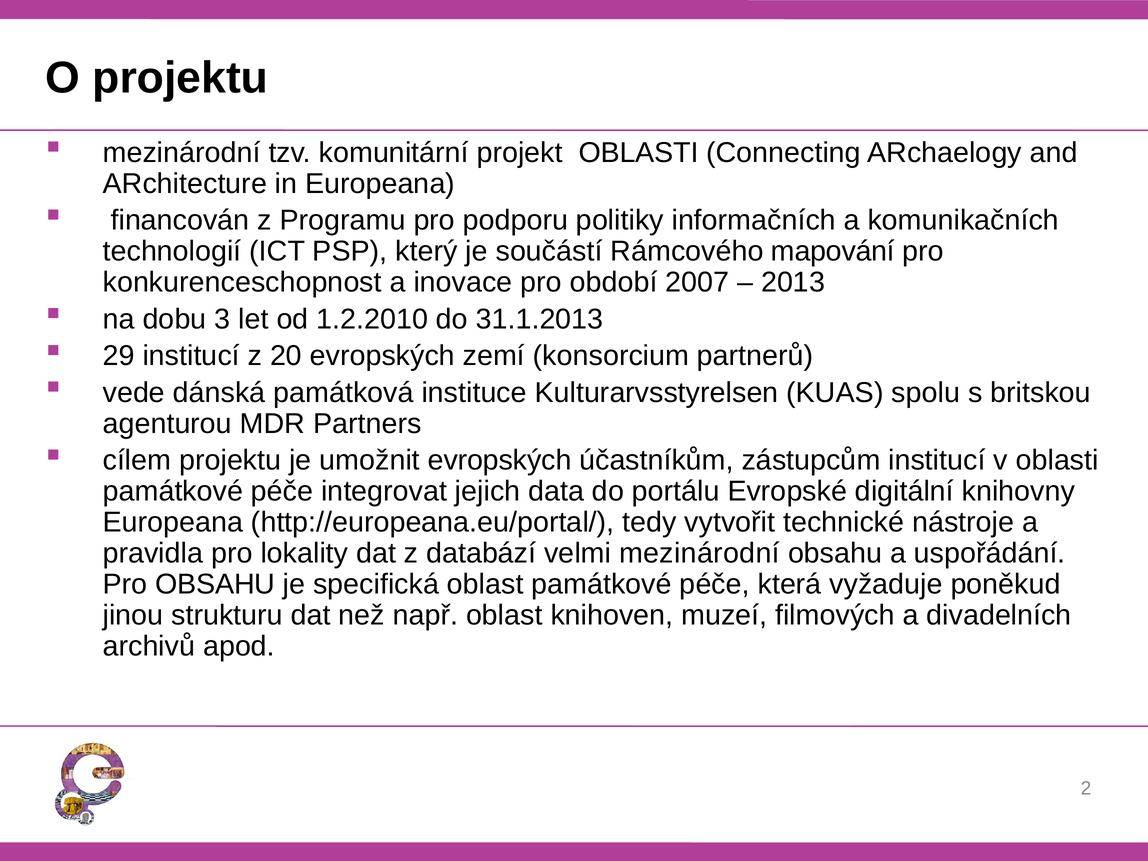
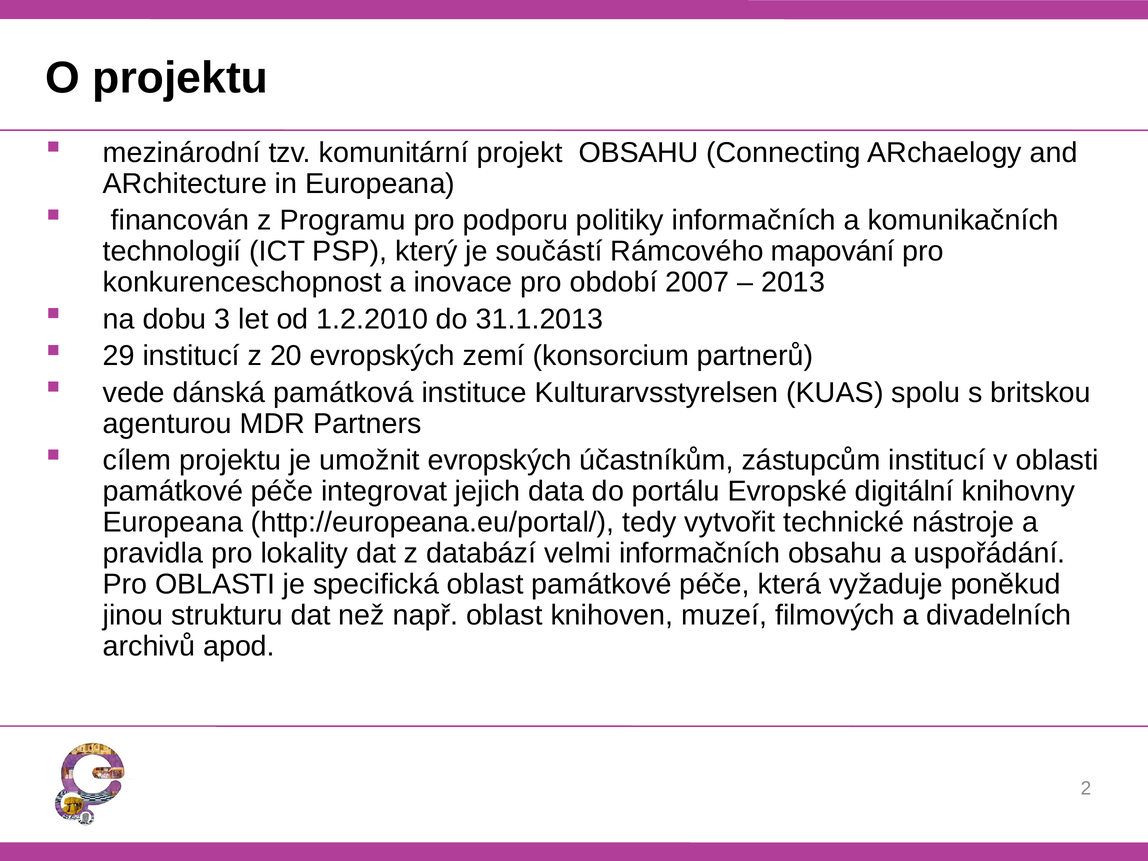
projekt OBLASTI: OBLASTI -> OBSAHU
velmi mezinárodní: mezinárodní -> informačních
Pro OBSAHU: OBSAHU -> OBLASTI
